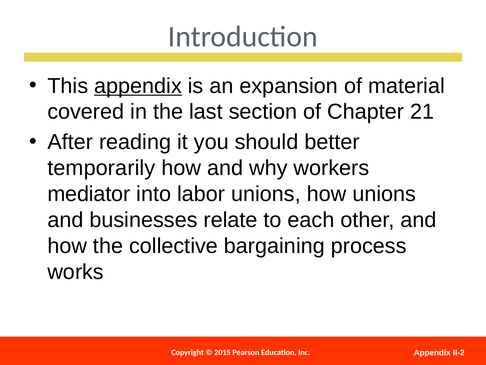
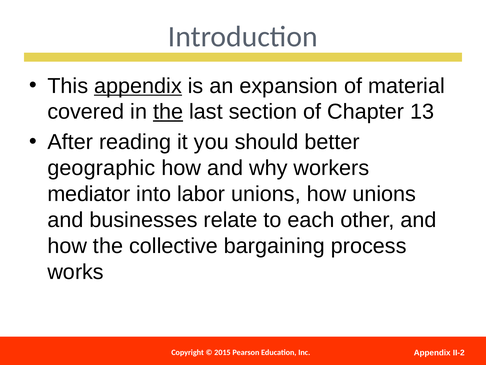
the at (168, 112) underline: none -> present
21: 21 -> 13
temporarily: temporarily -> geographic
